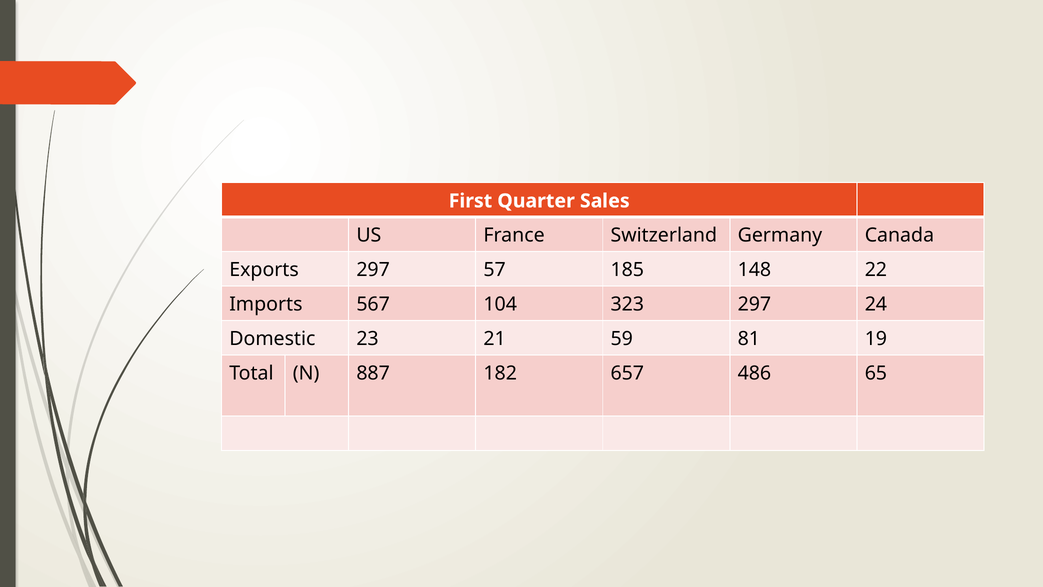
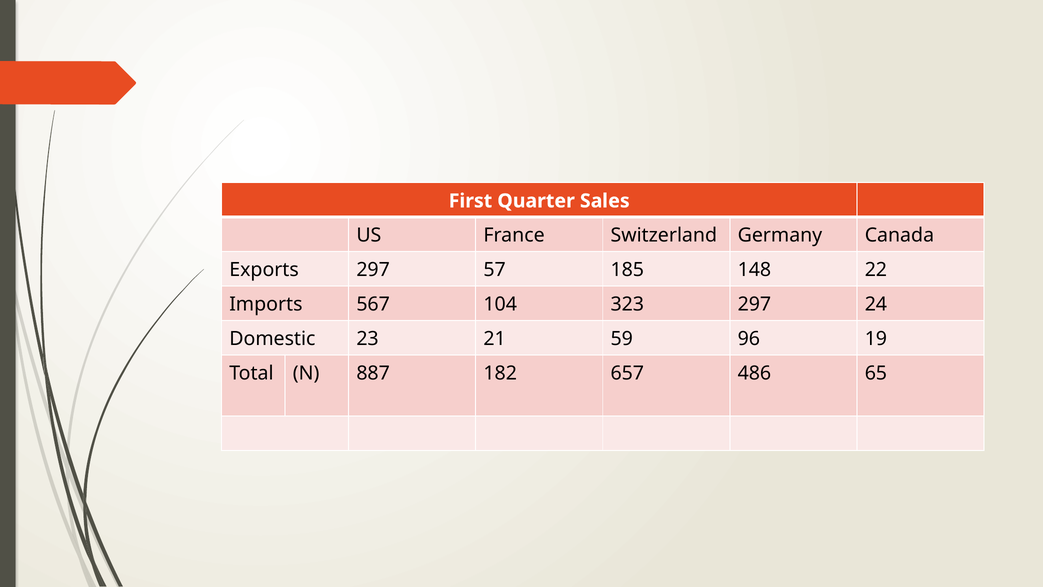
81: 81 -> 96
